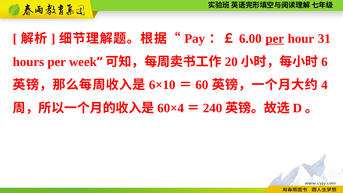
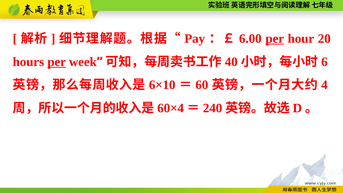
31: 31 -> 20
per at (57, 62) underline: none -> present
20: 20 -> 40
